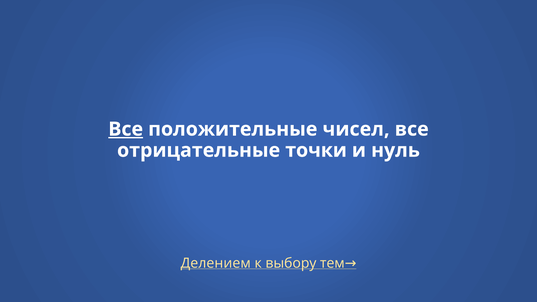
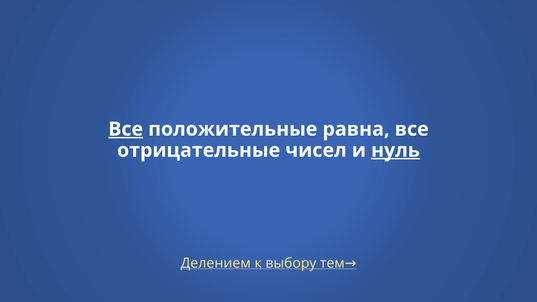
чисел: чисел -> равна
точки: точки -> чисел
нуль underline: none -> present
